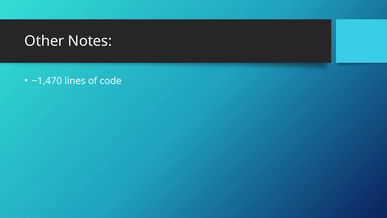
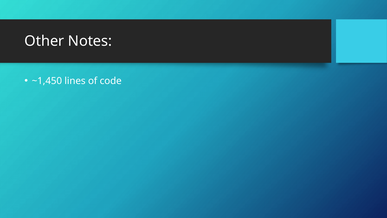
~1,470: ~1,470 -> ~1,450
